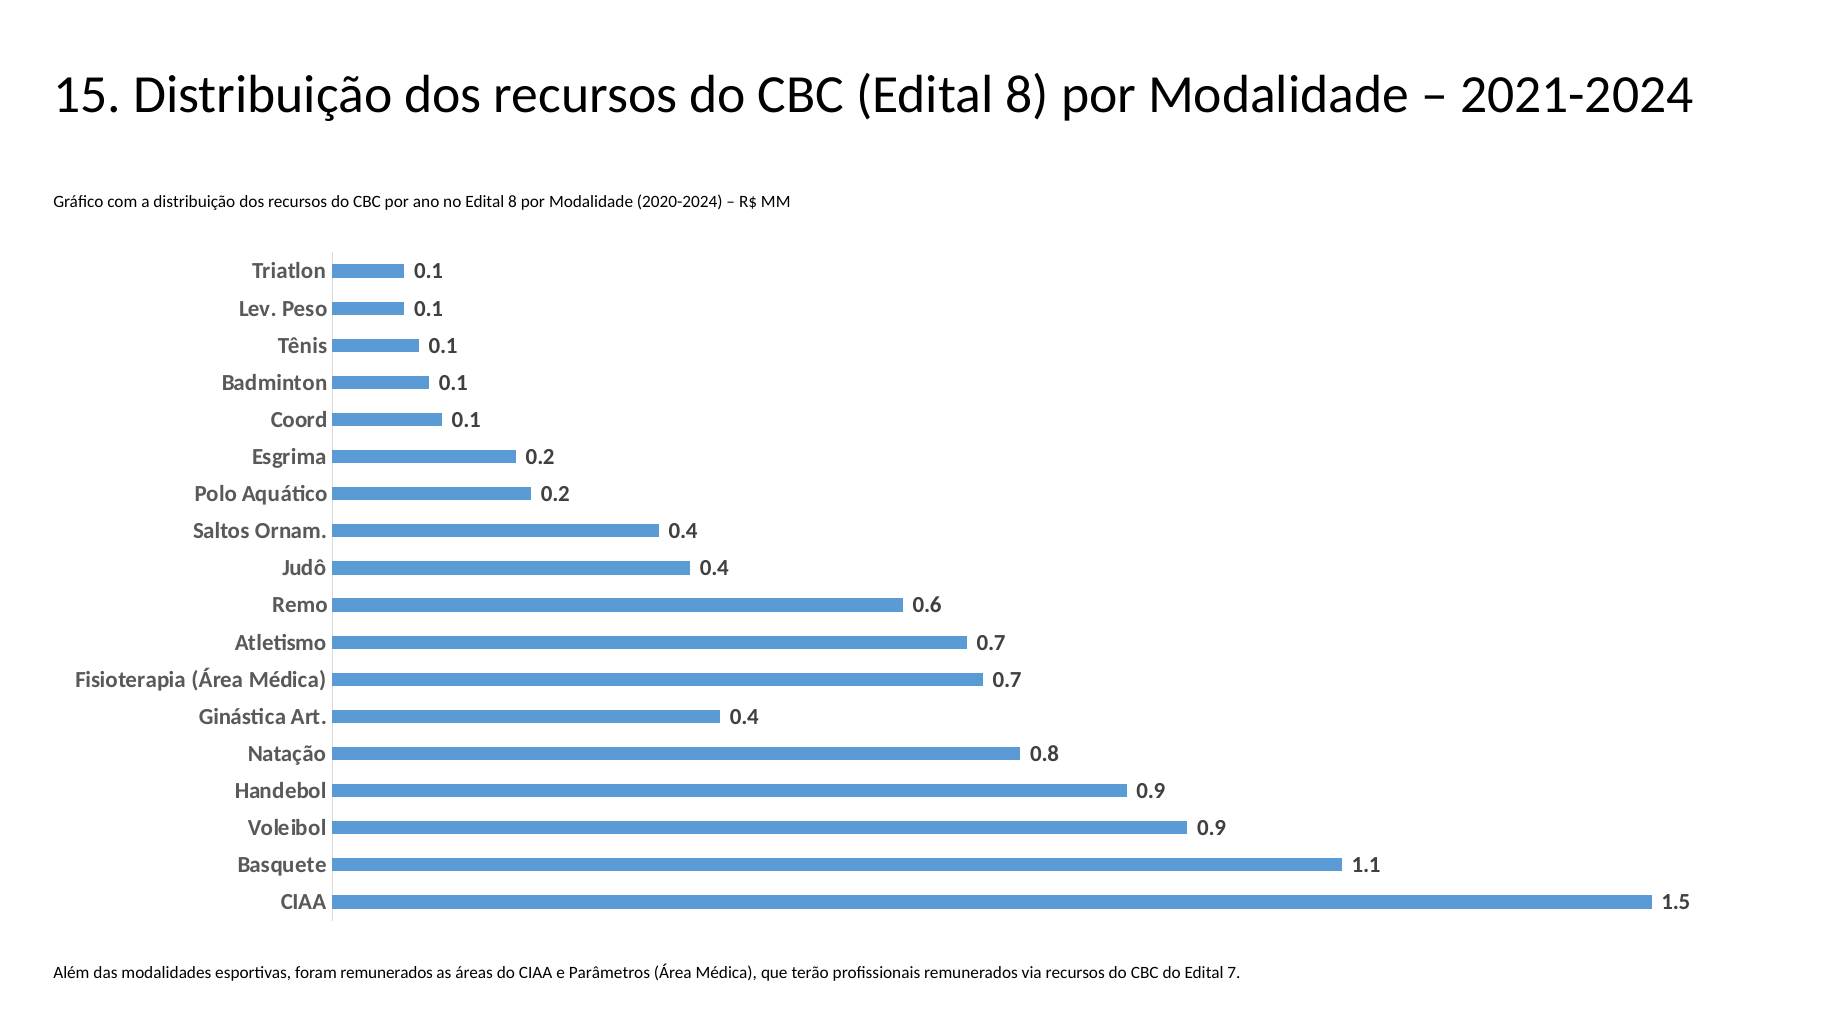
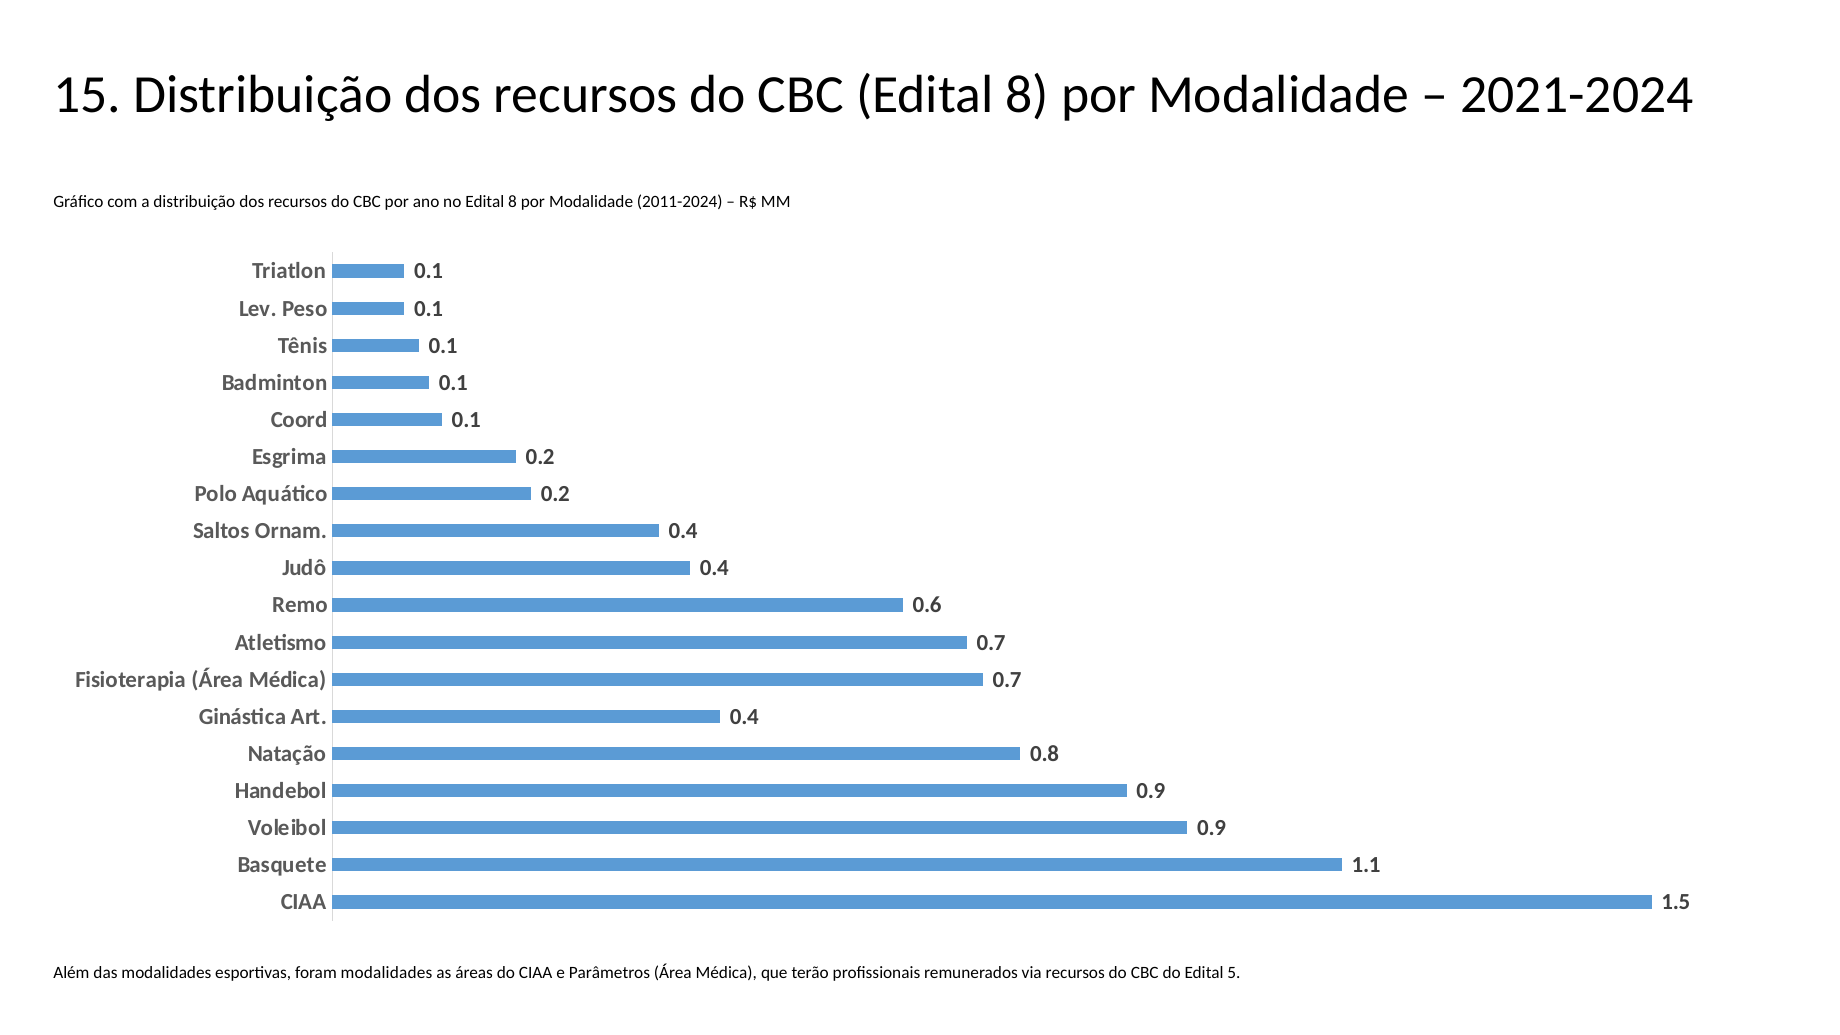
2020-2024: 2020-2024 -> 2011-2024
foram remunerados: remunerados -> modalidades
7: 7 -> 5
